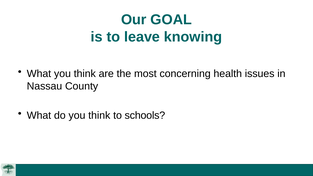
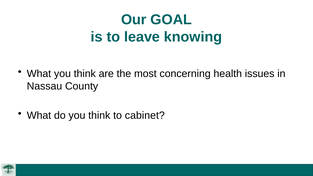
schools: schools -> cabinet
